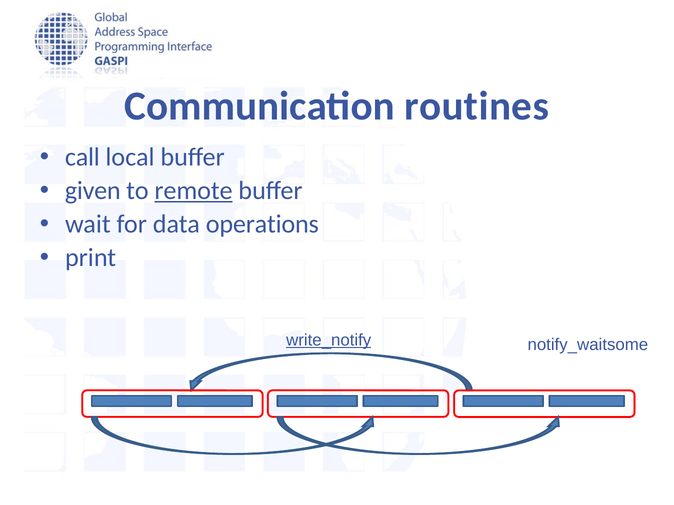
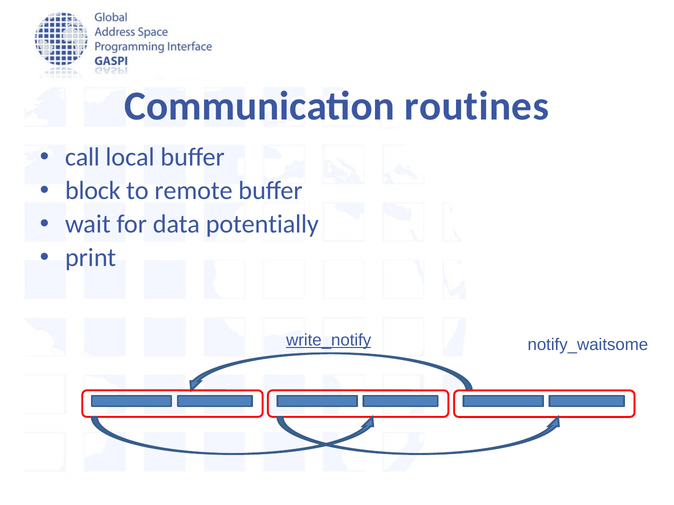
given: given -> block
remote underline: present -> none
operations: operations -> potentially
